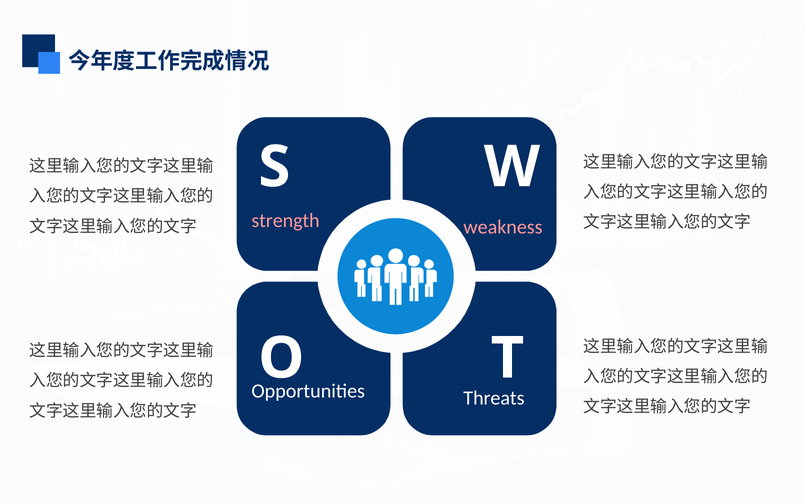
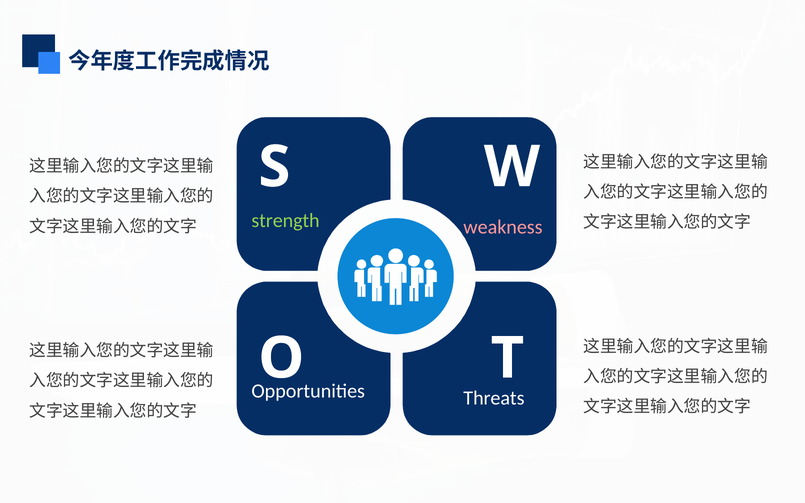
strength colour: pink -> light green
